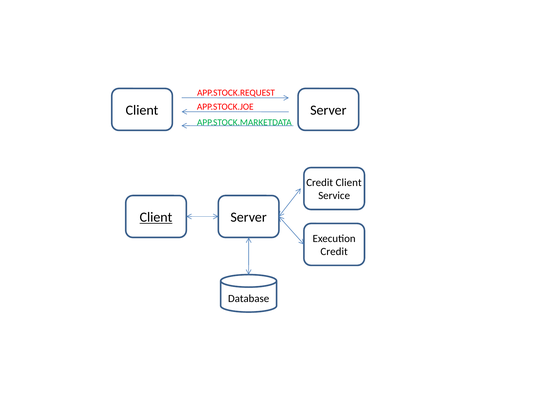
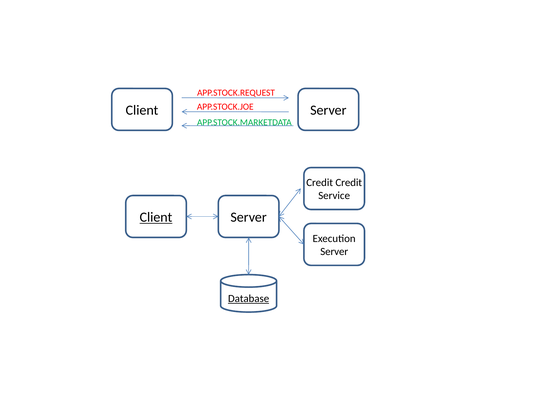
Credit Client: Client -> Credit
Credit at (334, 252): Credit -> Server
Database underline: none -> present
